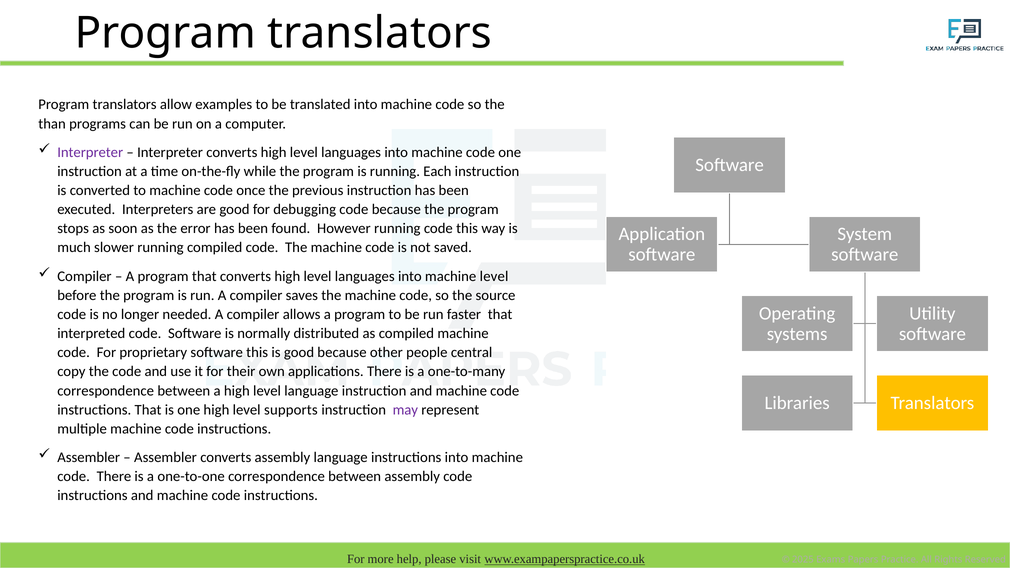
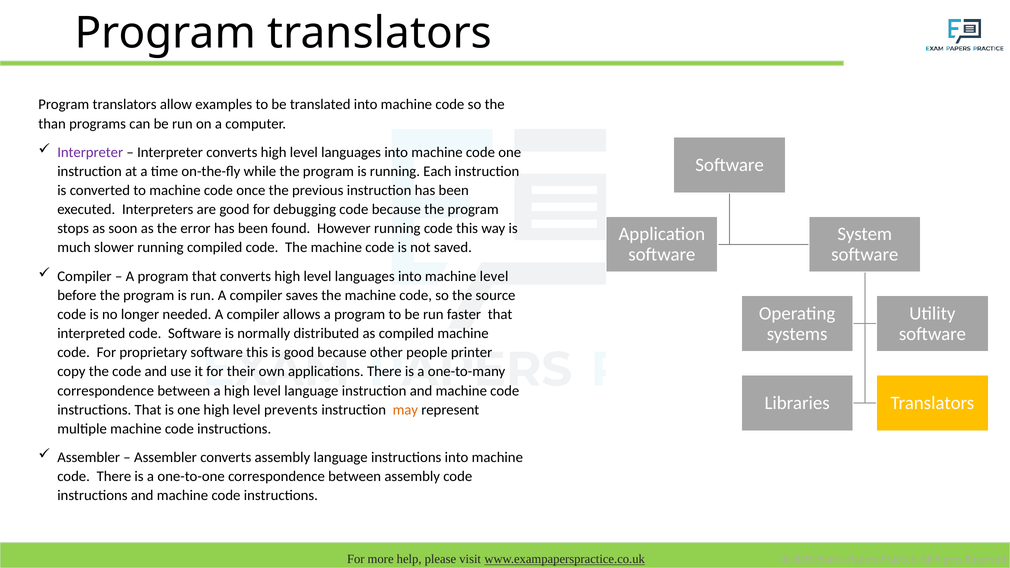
central: central -> printer
supports: supports -> prevents
may colour: purple -> orange
